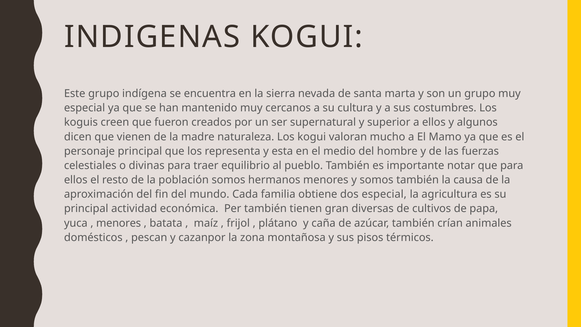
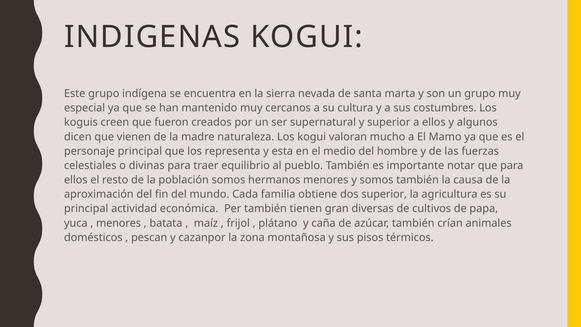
dos especial: especial -> superior
